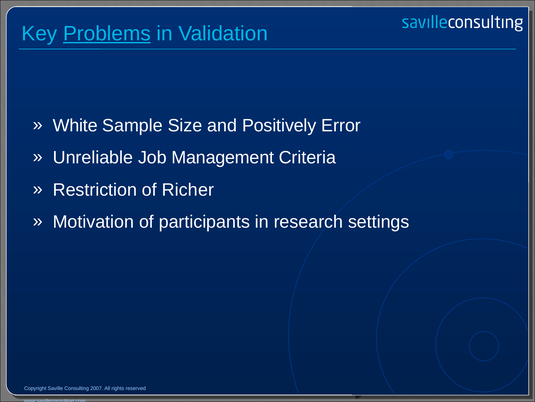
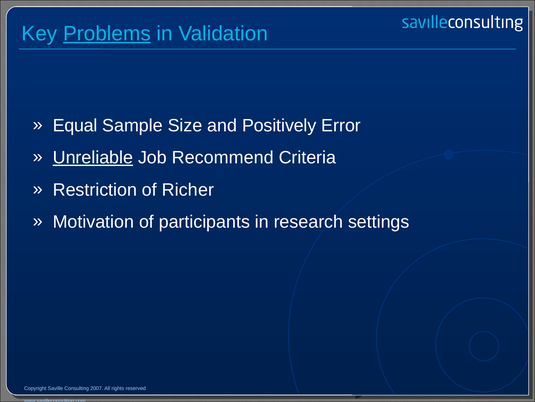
White: White -> Equal
Unreliable underline: none -> present
Management: Management -> Recommend
